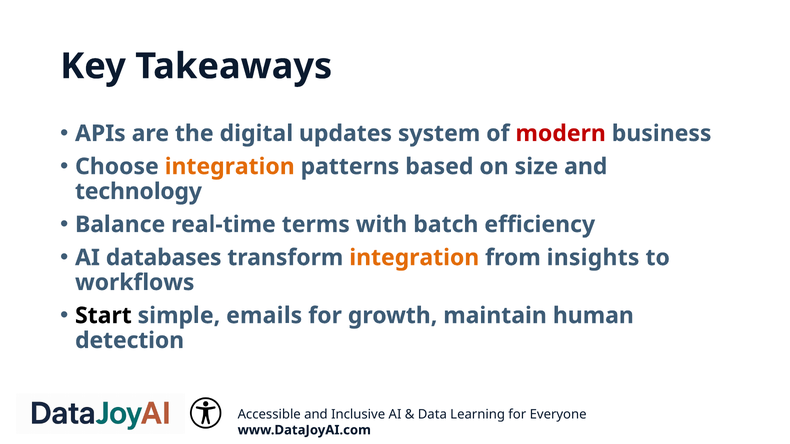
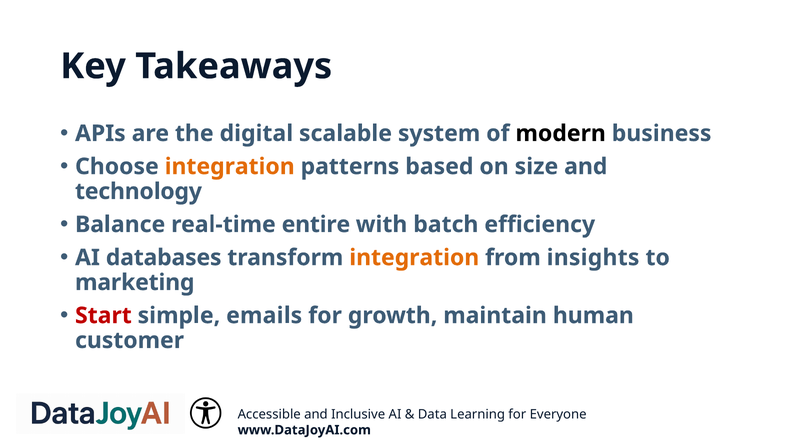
updates: updates -> scalable
modern colour: red -> black
terms: terms -> entire
workflows: workflows -> marketing
Start colour: black -> red
detection: detection -> customer
